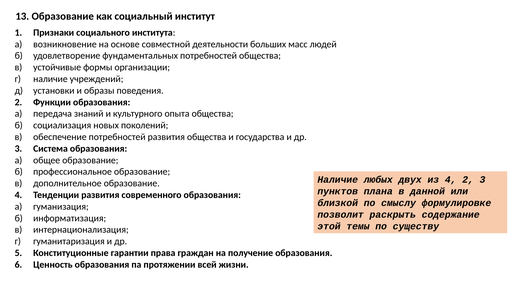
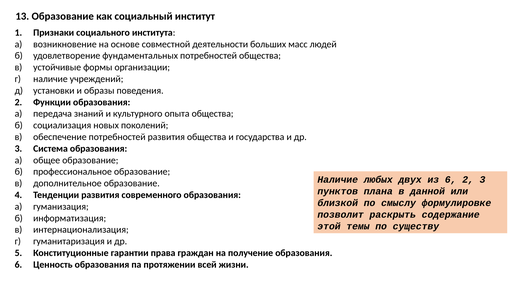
из 4: 4 -> 6
